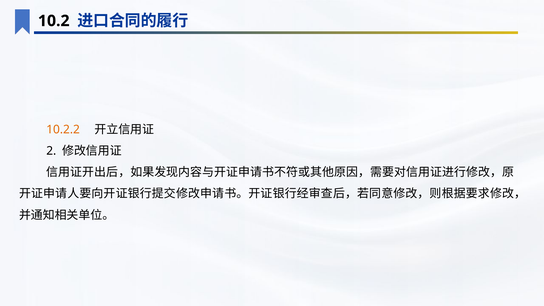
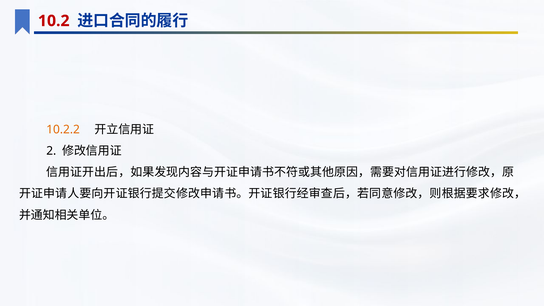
10.2 colour: black -> red
